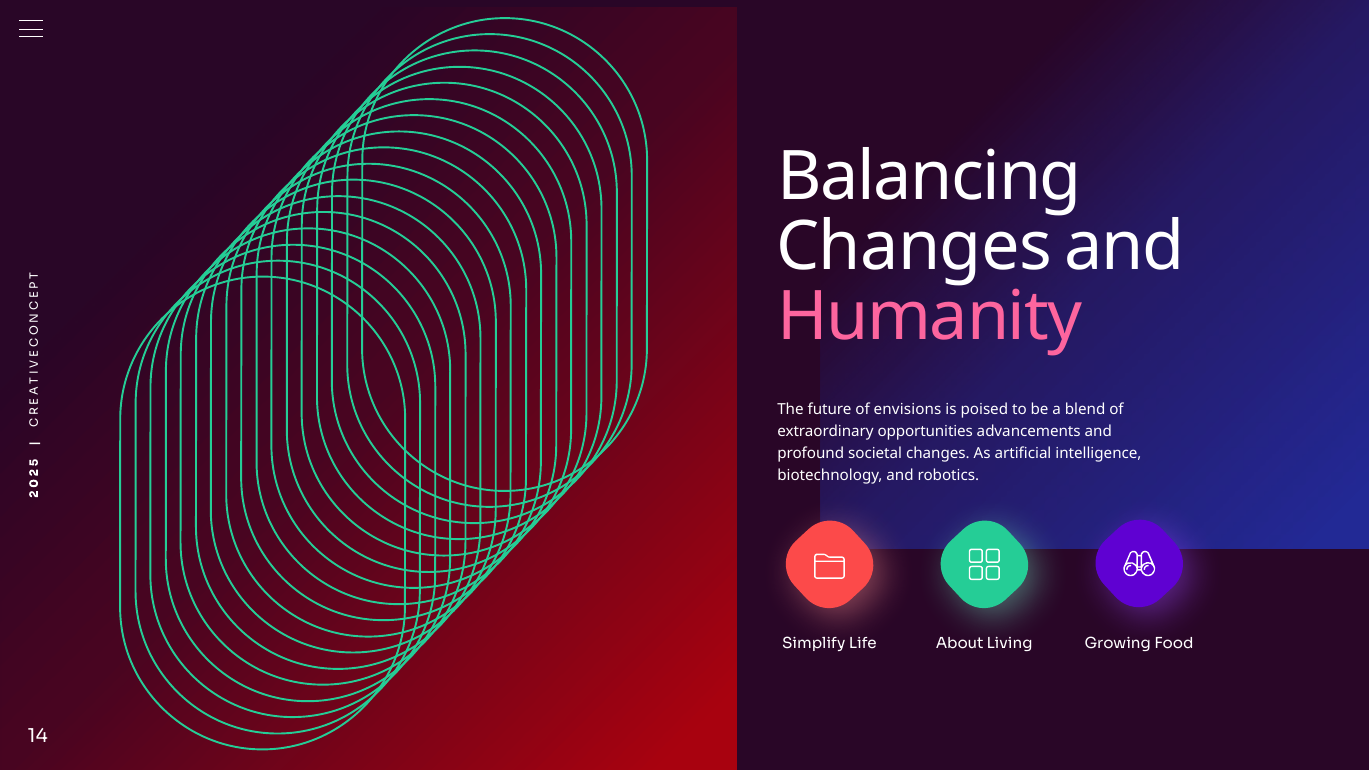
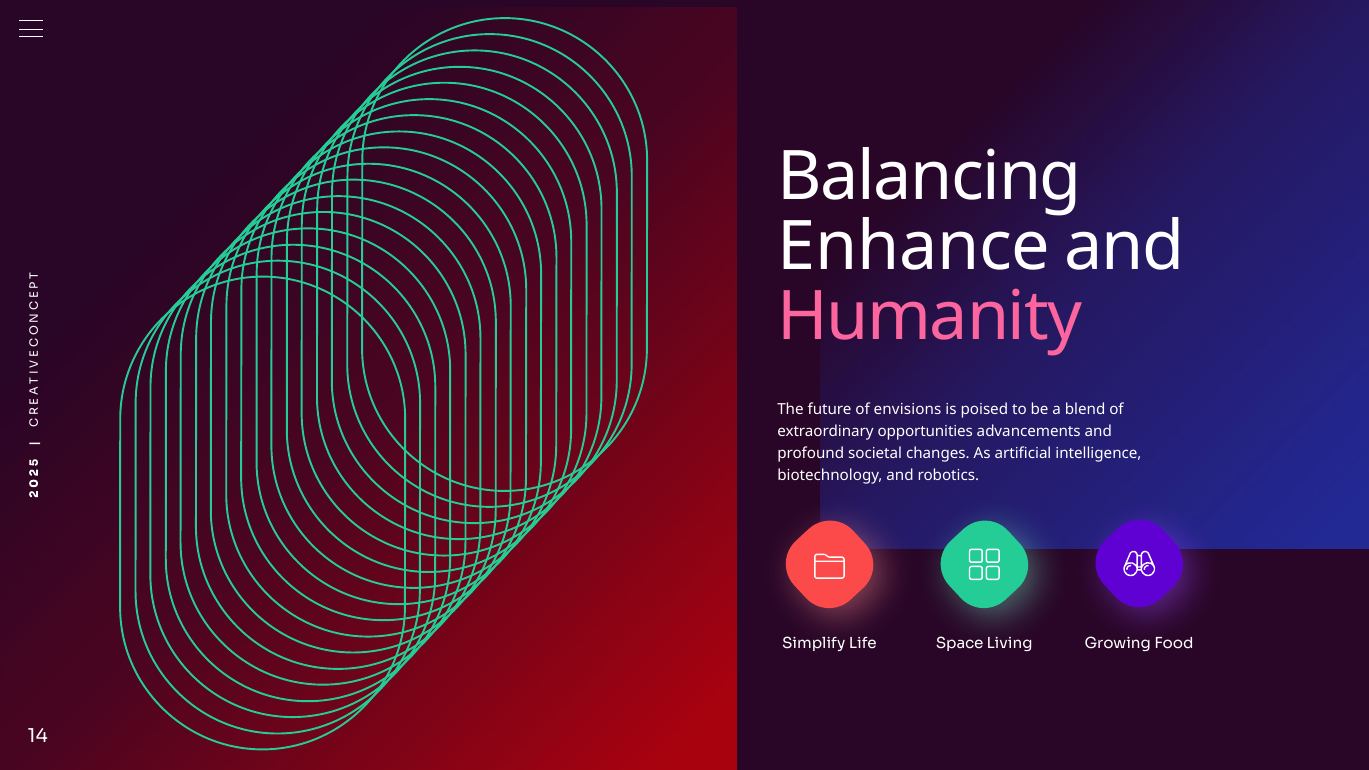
Changes at (914, 247): Changes -> Enhance
About: About -> Space
